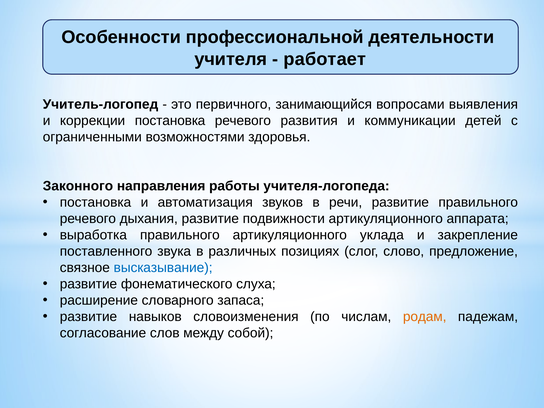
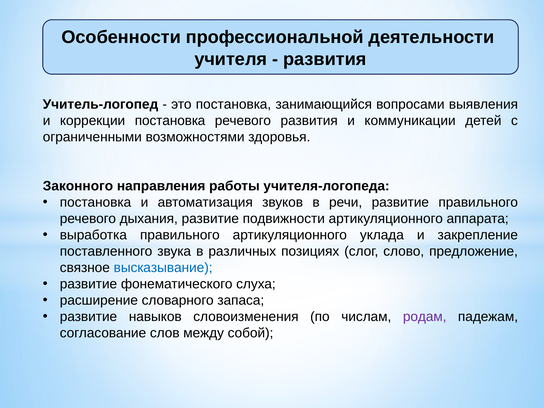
работает at (325, 59): работает -> развития
это первичного: первичного -> постановка
родам colour: orange -> purple
